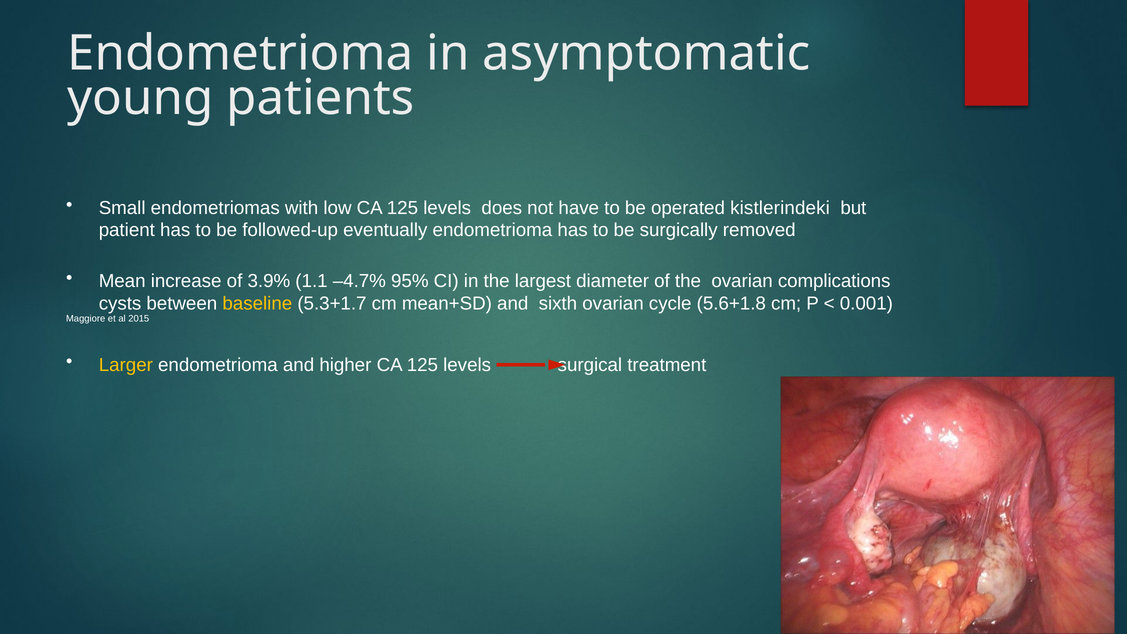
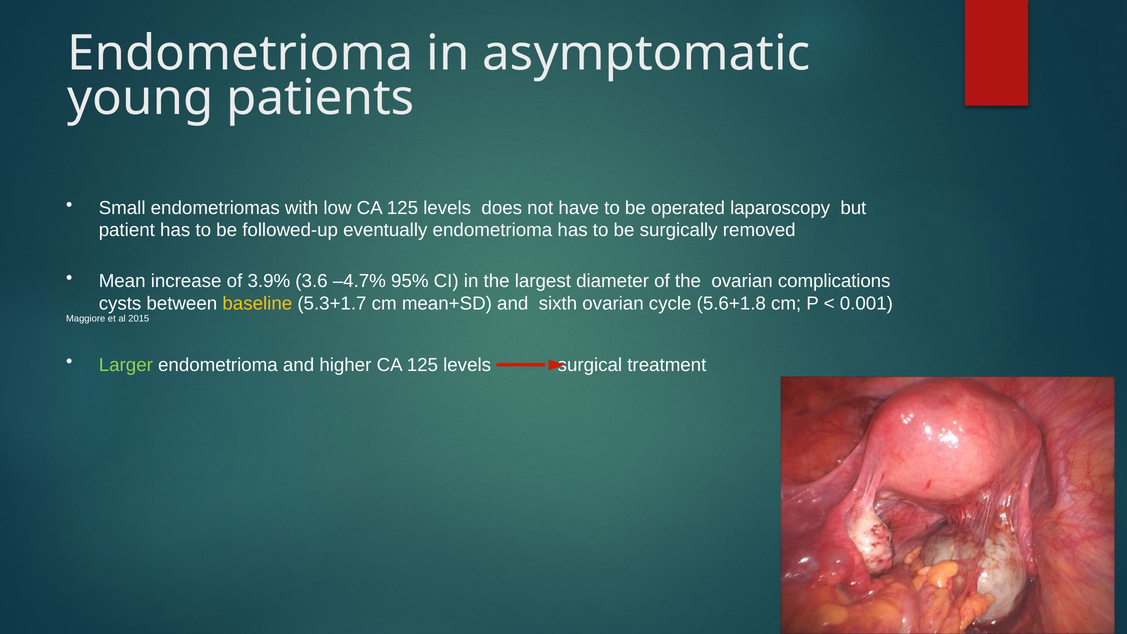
kistlerindeki: kistlerindeki -> laparoscopy
1.1: 1.1 -> 3.6
Larger colour: yellow -> light green
